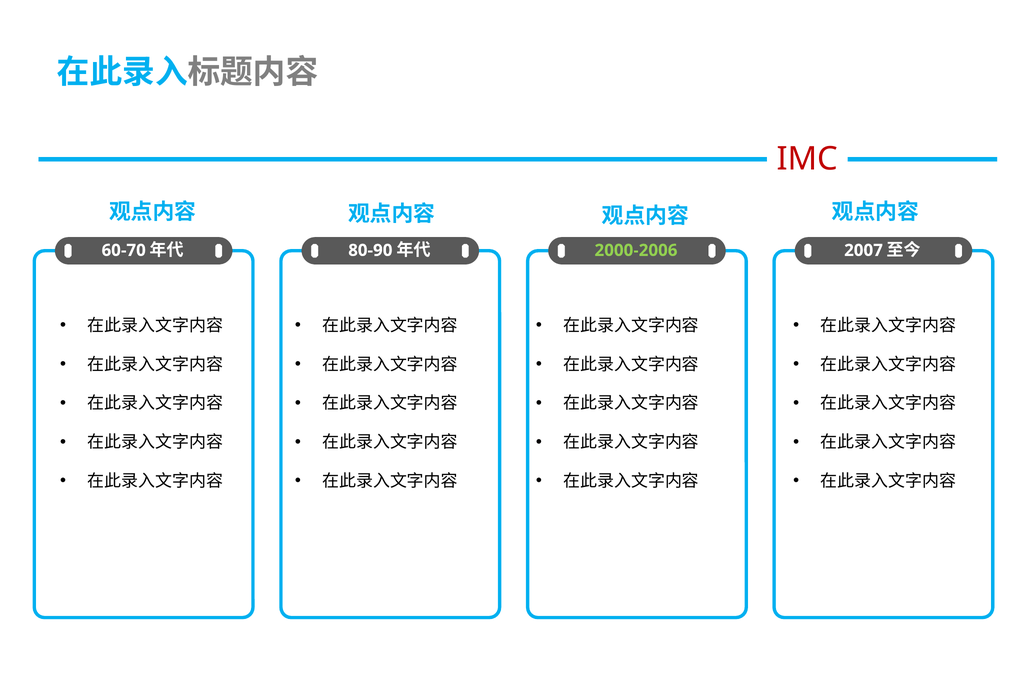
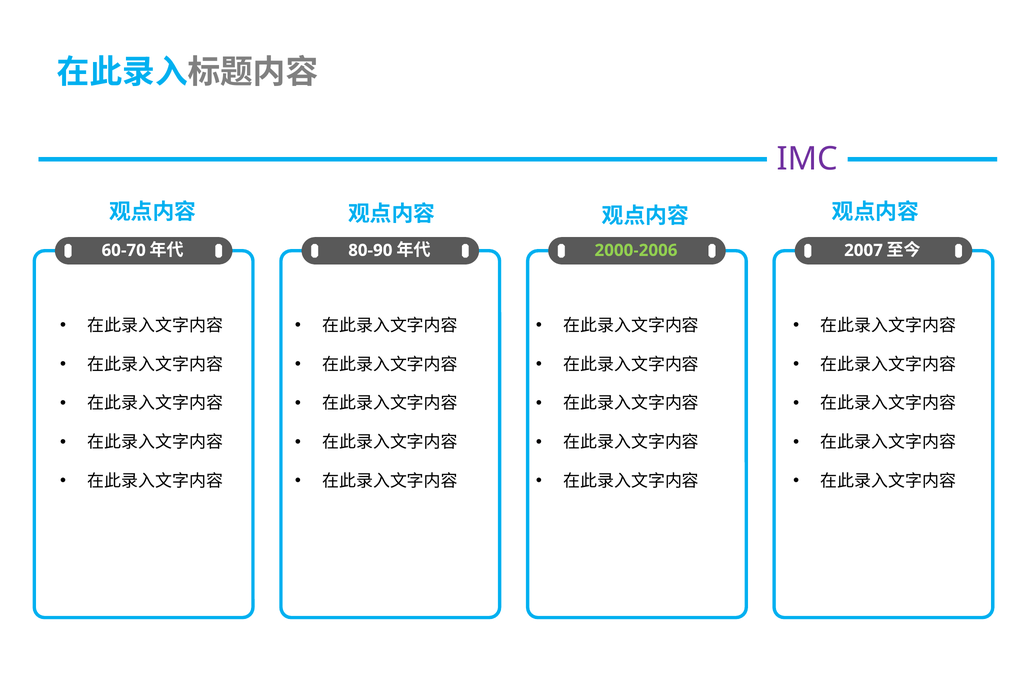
IMC colour: red -> purple
